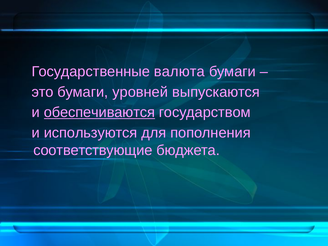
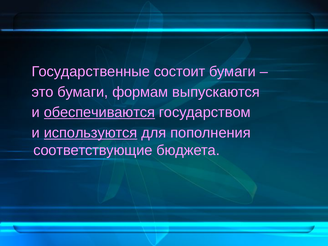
валюта: валюта -> состоит
уровней: уровней -> формам
используются underline: none -> present
